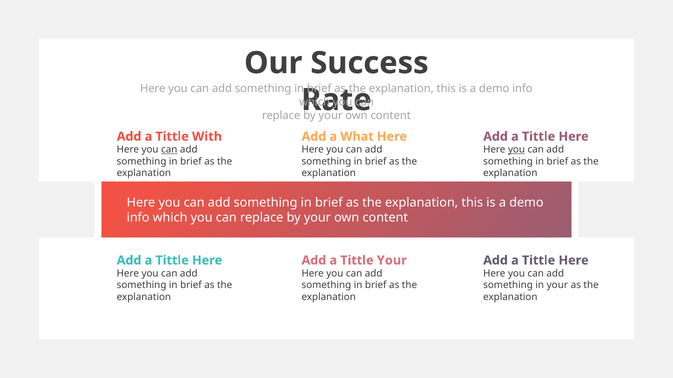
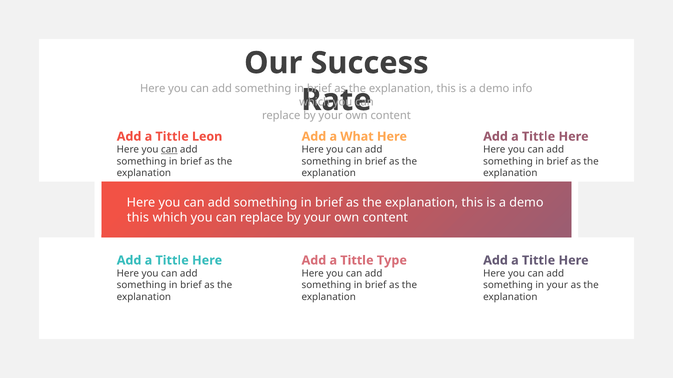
With: With -> Leon
you at (516, 150) underline: present -> none
info at (138, 218): info -> this
Tittle Your: Your -> Type
